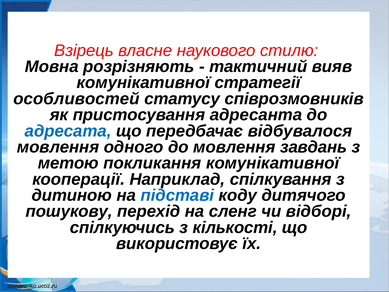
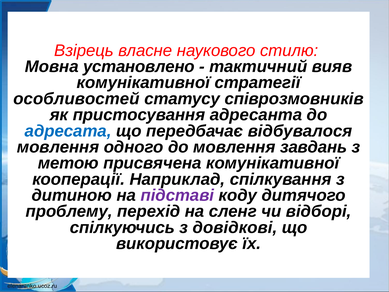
розрізняють: розрізняють -> установлено
покликання: покликання -> присвячена
підставі colour: blue -> purple
пошукову: пошукову -> проблему
кількості: кількості -> довідкові
